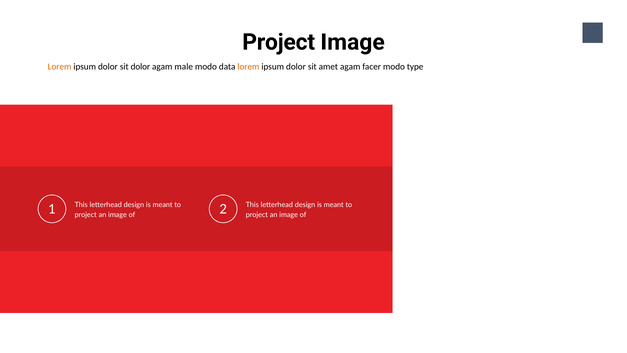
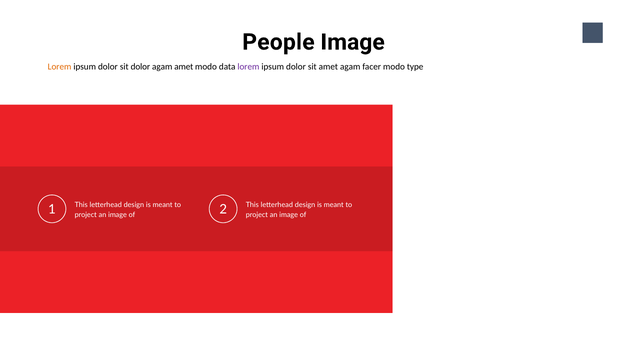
Project at (279, 42): Project -> People
agam male: male -> amet
lorem at (248, 67) colour: orange -> purple
